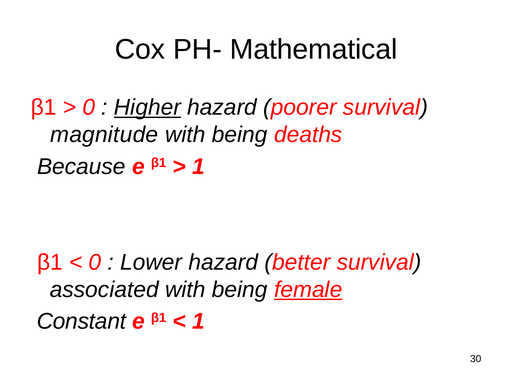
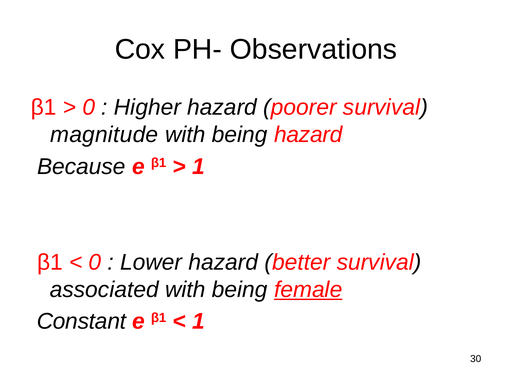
Mathematical: Mathematical -> Observations
Higher underline: present -> none
being deaths: deaths -> hazard
